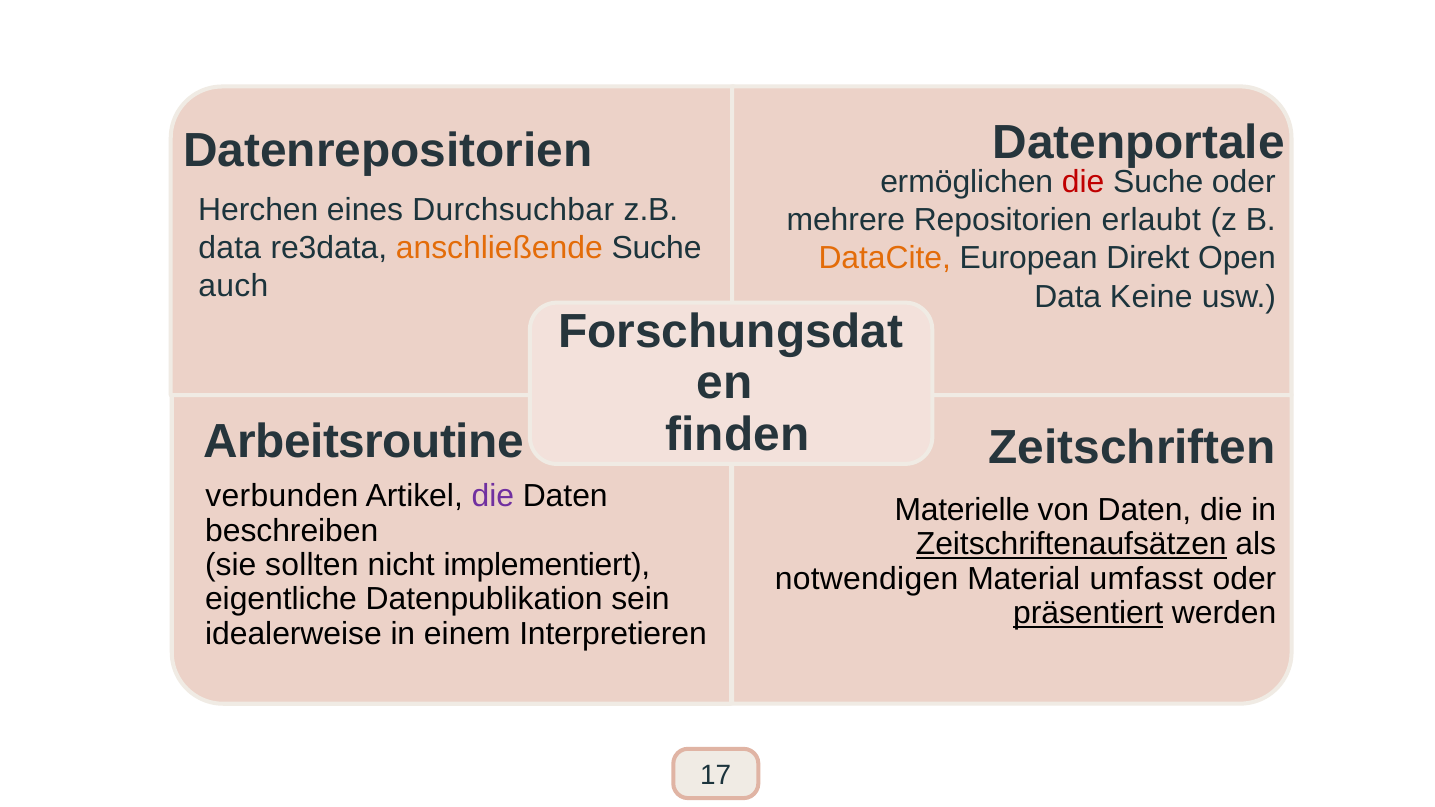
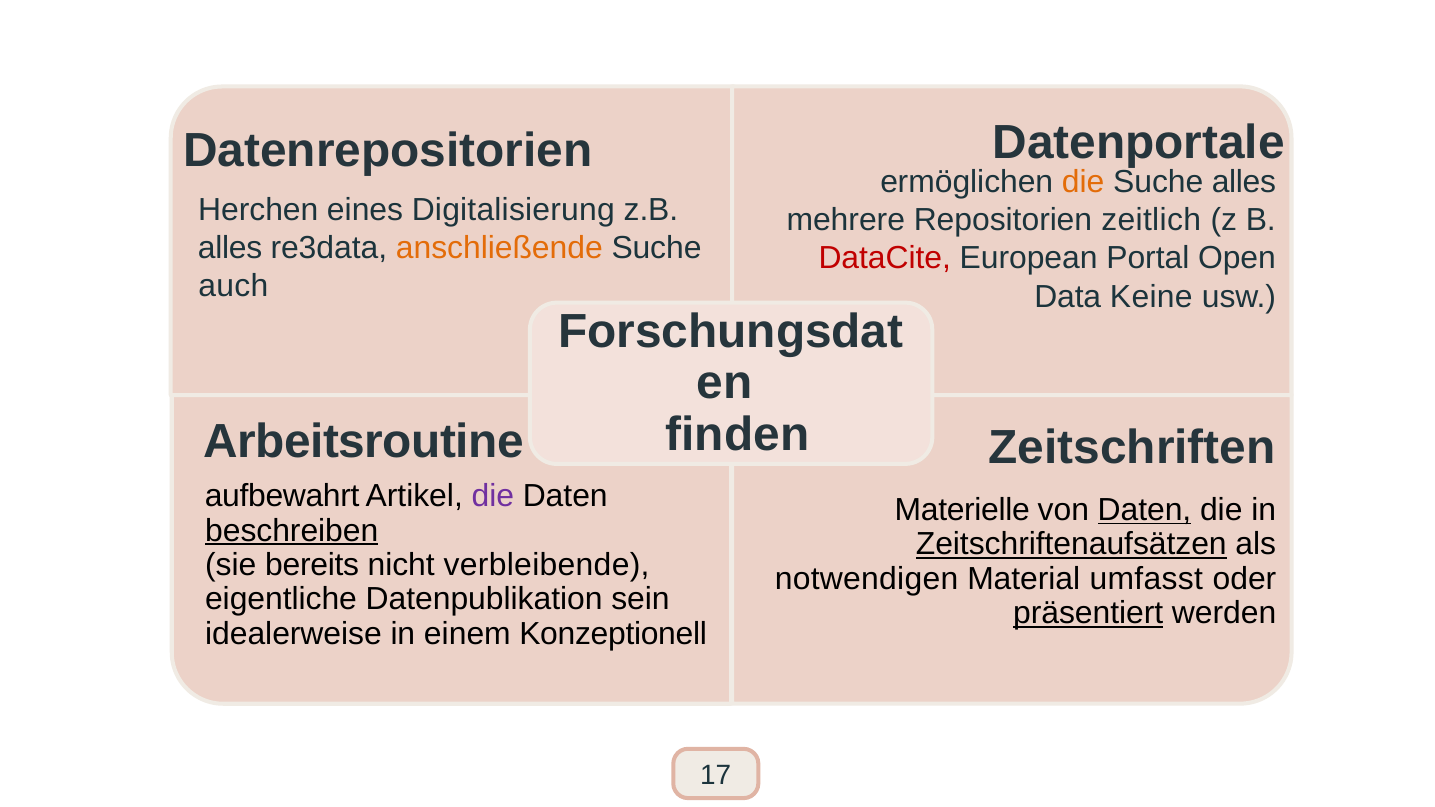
die at (1083, 182) colour: red -> orange
Suche oder: oder -> alles
Durchsuchbar: Durchsuchbar -> Digitalisierung
erlaubt: erlaubt -> zeitlich
data at (230, 248): data -> alles
DataCite colour: orange -> red
Direkt: Direkt -> Portal
verbunden: verbunden -> aufbewahrt
Daten at (1144, 510) underline: none -> present
beschreiben underline: none -> present
sollten: sollten -> bereits
implementiert: implementiert -> verbleibende
Interpretieren: Interpretieren -> Konzeptionell
